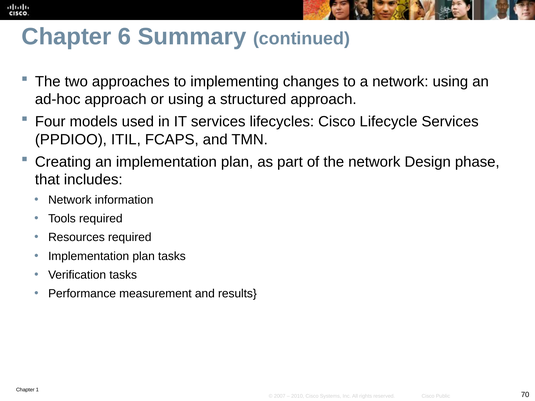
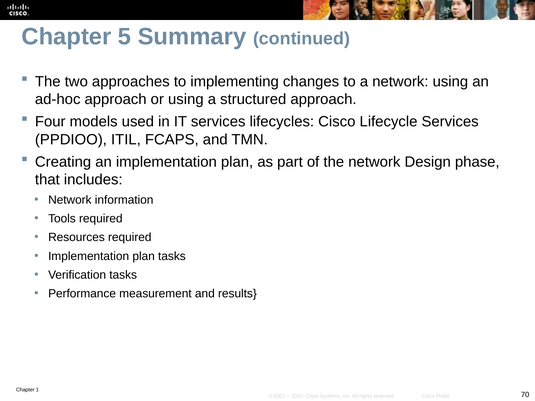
6: 6 -> 5
